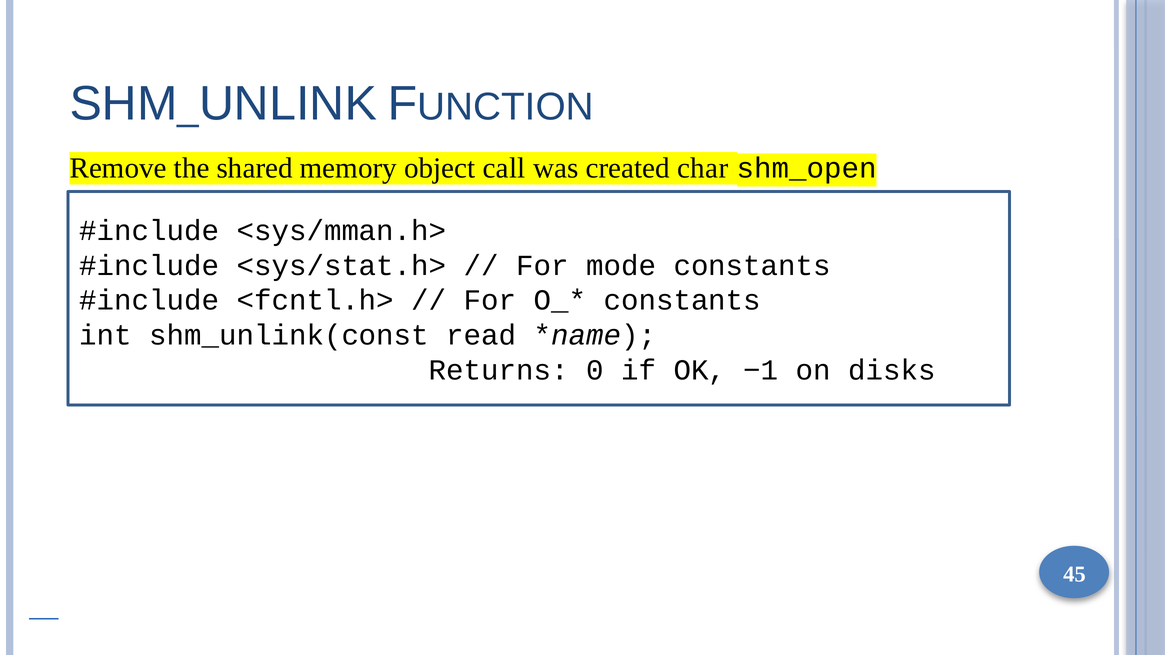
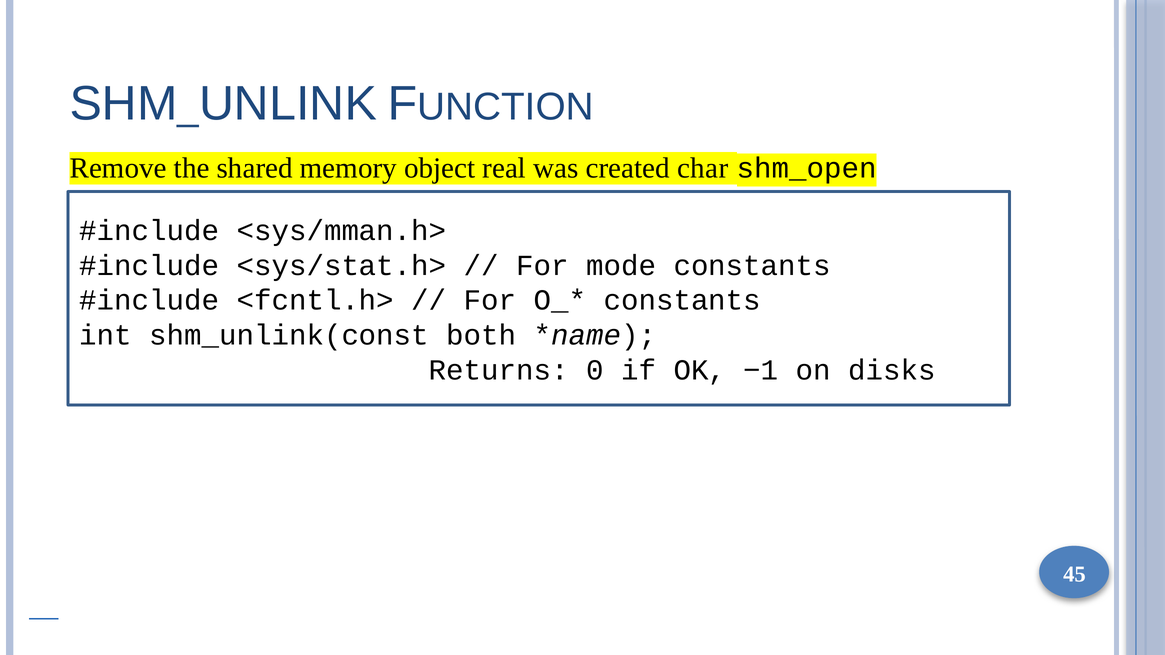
call: call -> real
read: read -> both
